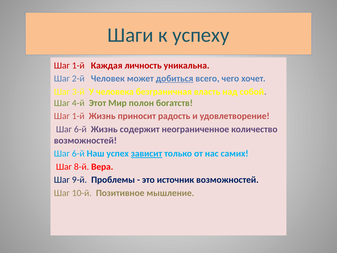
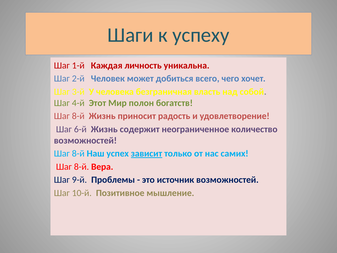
добиться underline: present -> none
1-й at (78, 116): 1-й -> 8-й
6-й at (78, 153): 6-й -> 8-й
